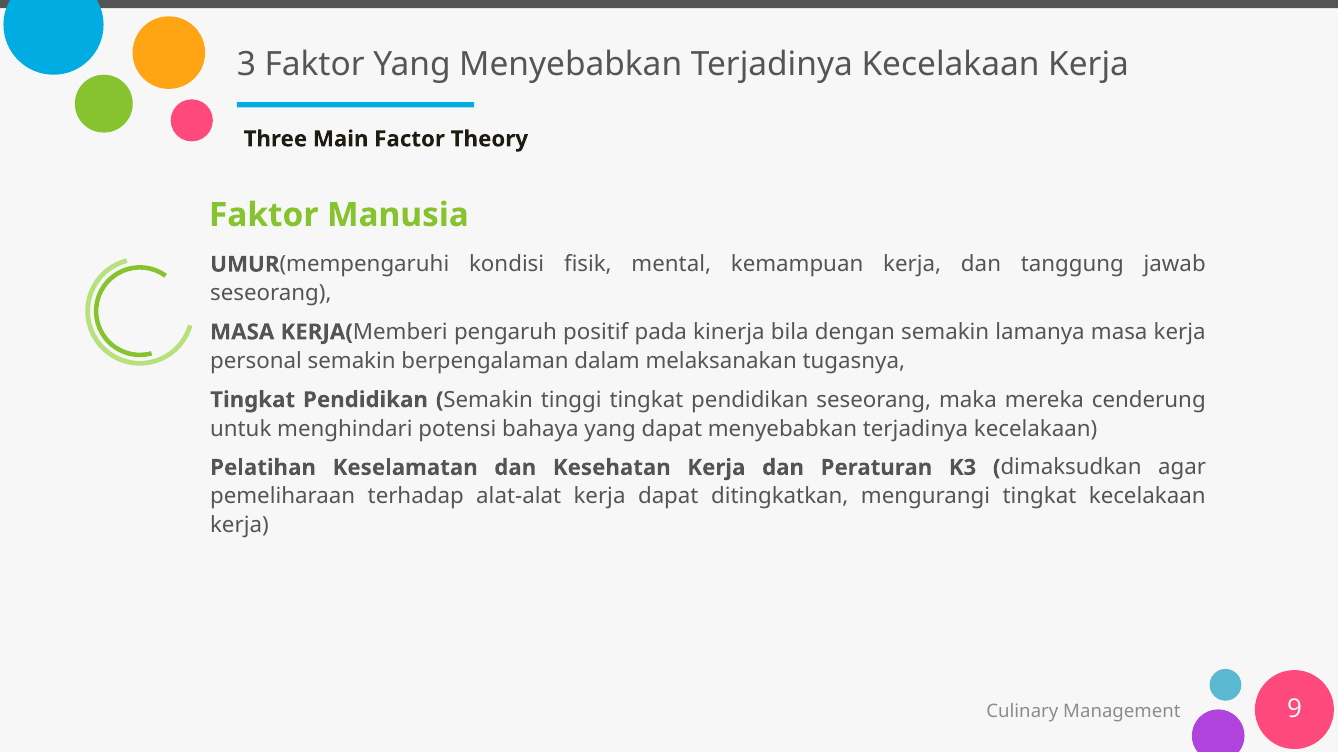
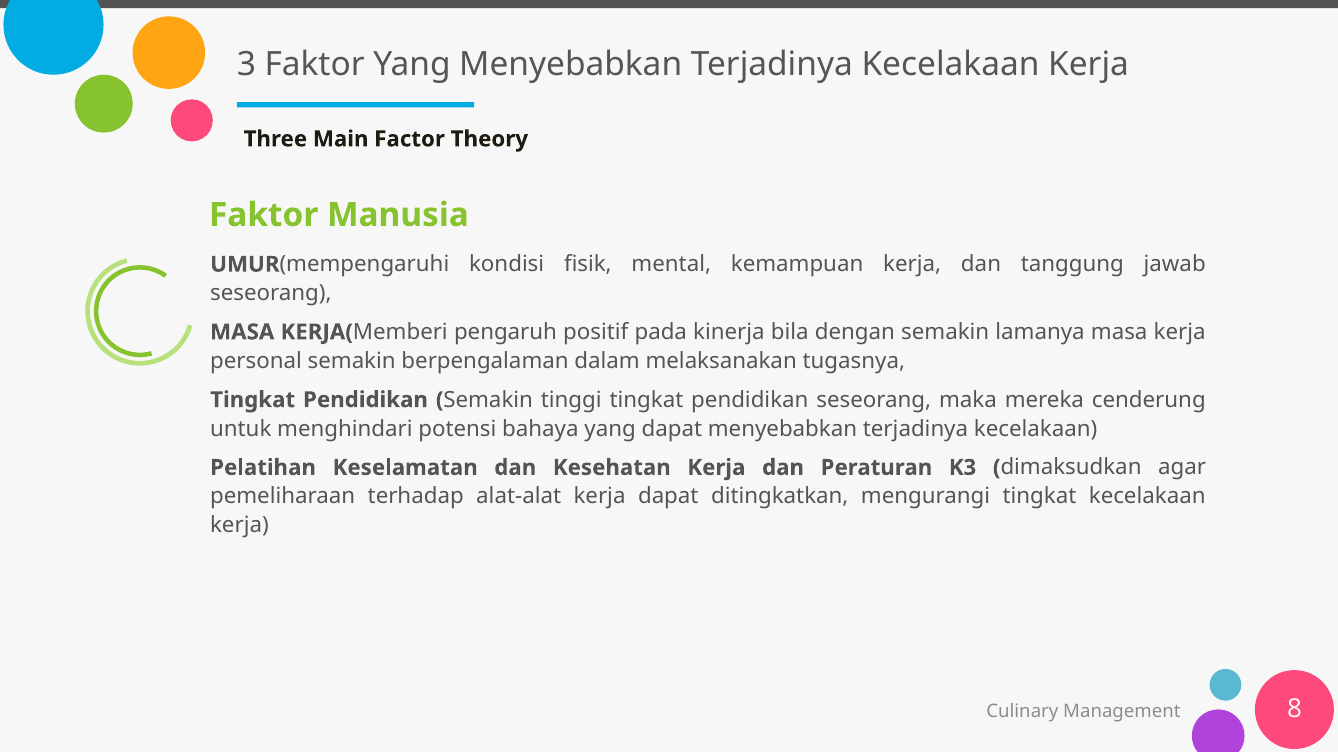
9: 9 -> 8
